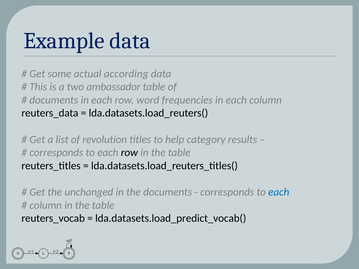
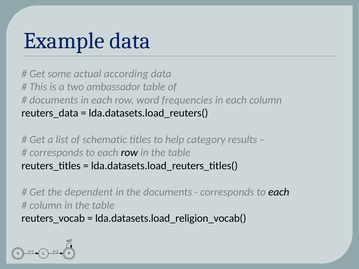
revolution: revolution -> schematic
unchanged: unchanged -> dependent
each at (279, 192) colour: blue -> black
lda.datasets.load_predict_vocab(: lda.datasets.load_predict_vocab( -> lda.datasets.load_religion_vocab(
